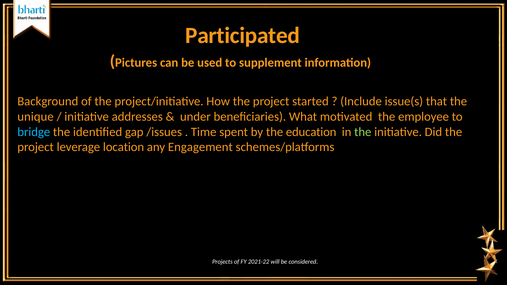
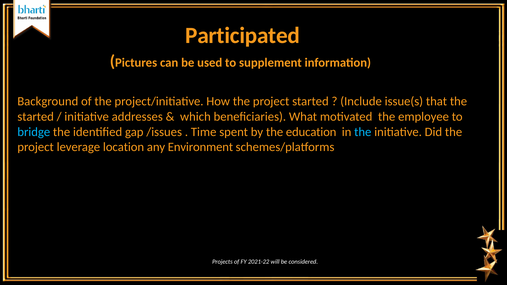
unique at (36, 117): unique -> started
under: under -> which
the at (363, 132) colour: light green -> light blue
Engagement: Engagement -> Environment
